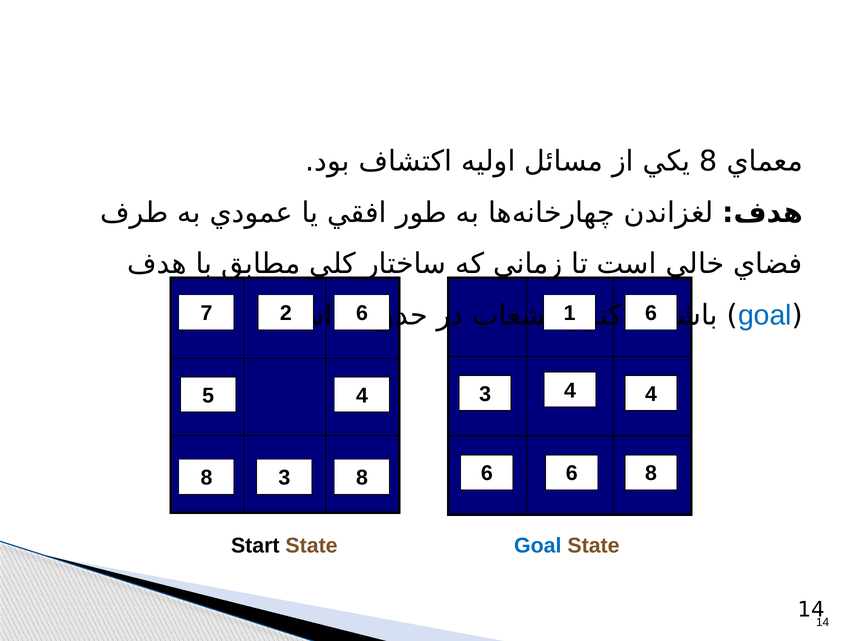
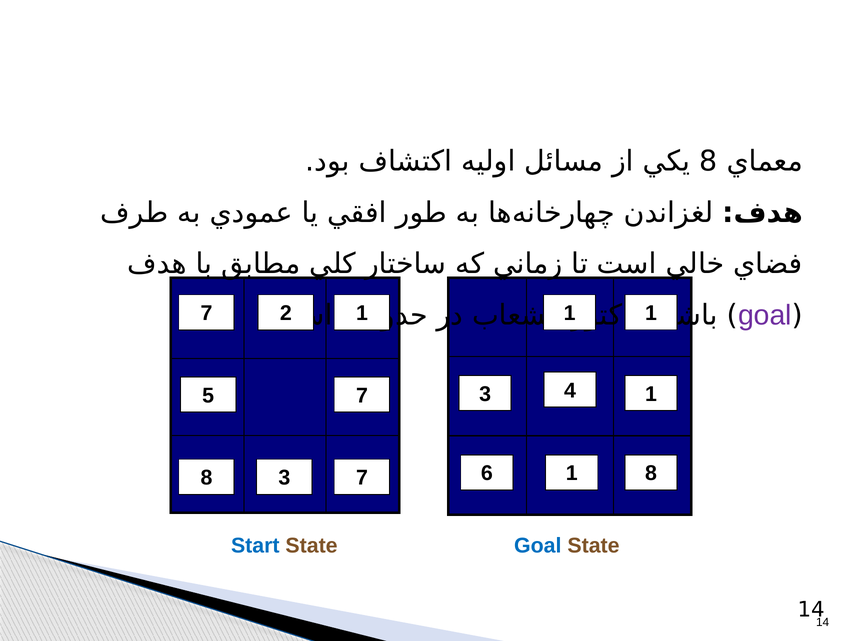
goal at (765, 315) colour: blue -> purple
6 at (362, 313): 6 -> 1
1 6: 6 -> 1
3 4: 4 -> 1
5 4: 4 -> 7
6 6: 6 -> 1
3 8: 8 -> 7
Start colour: black -> blue
